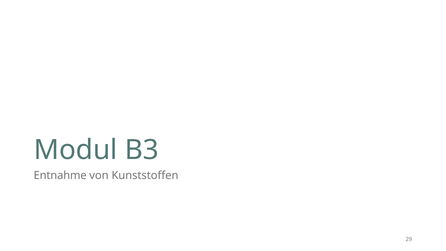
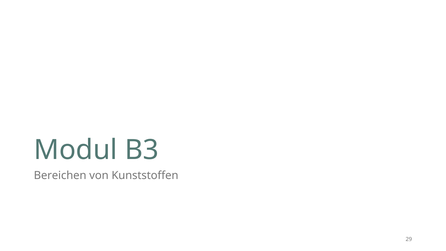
Entnahme: Entnahme -> Bereichen
